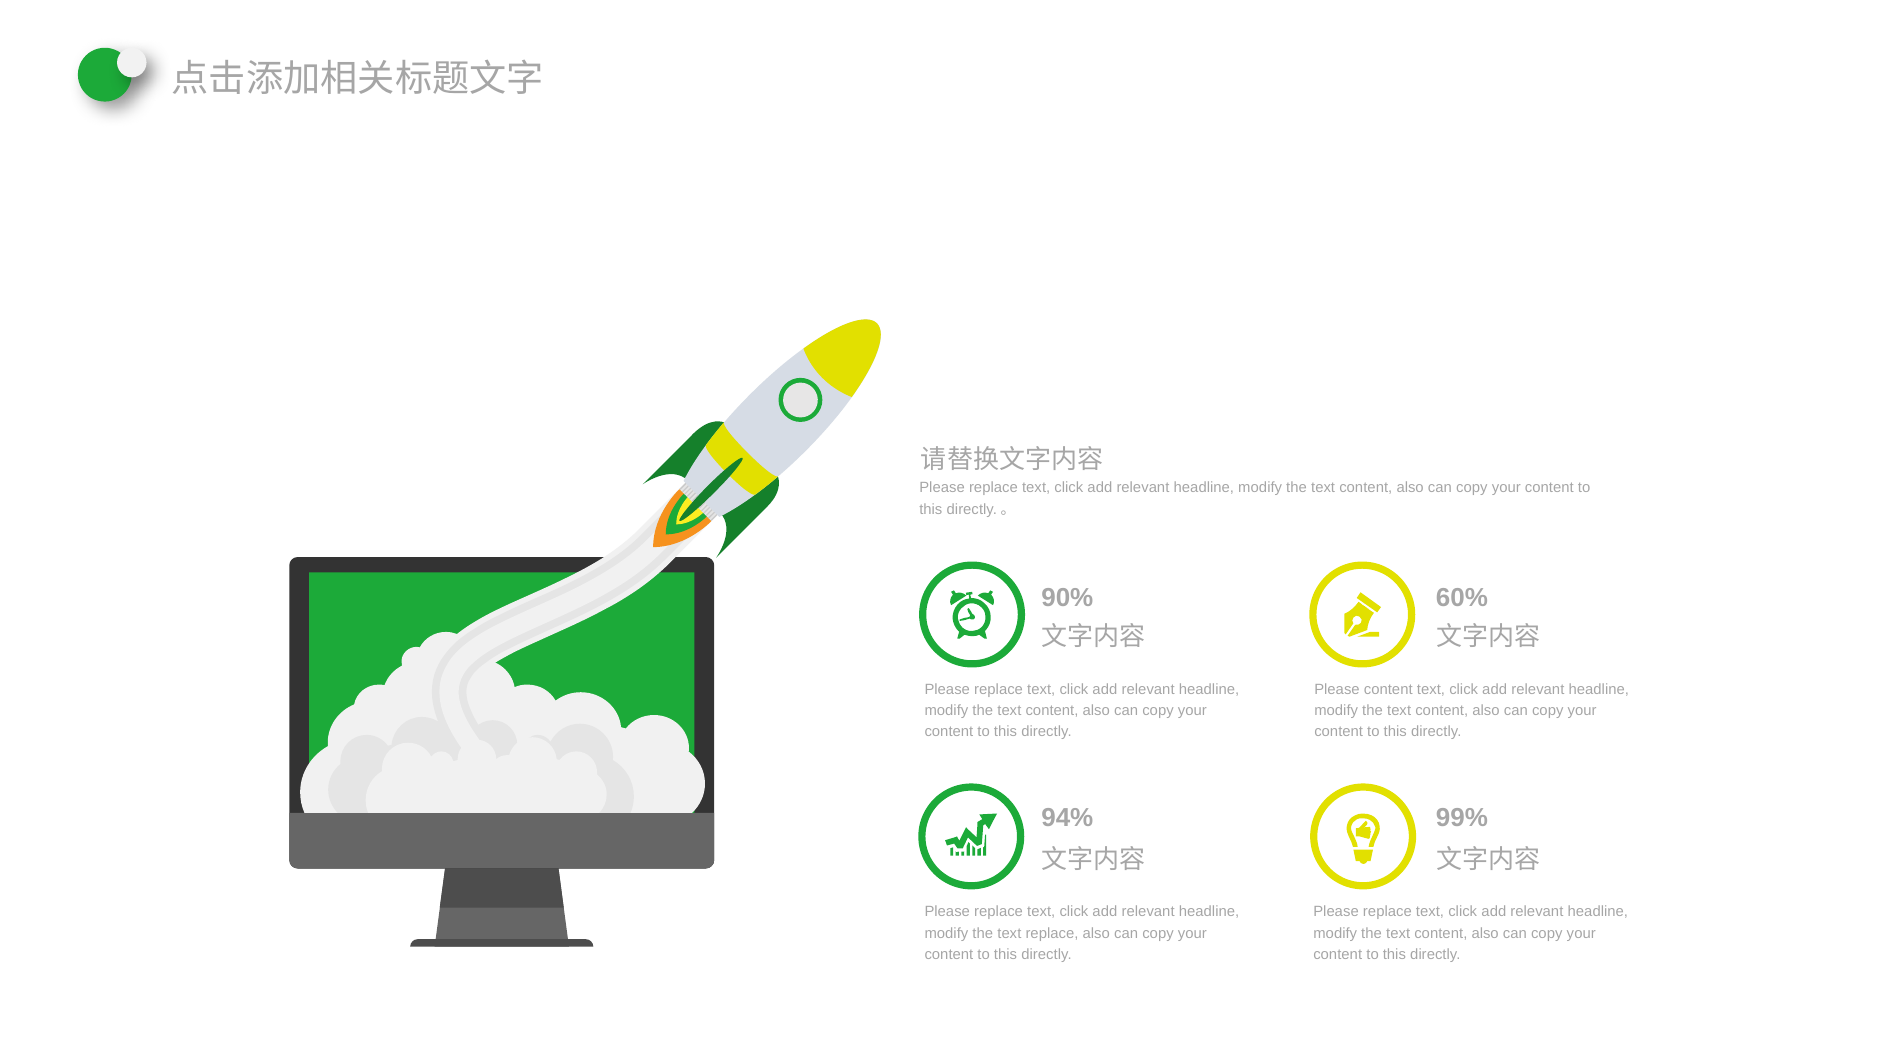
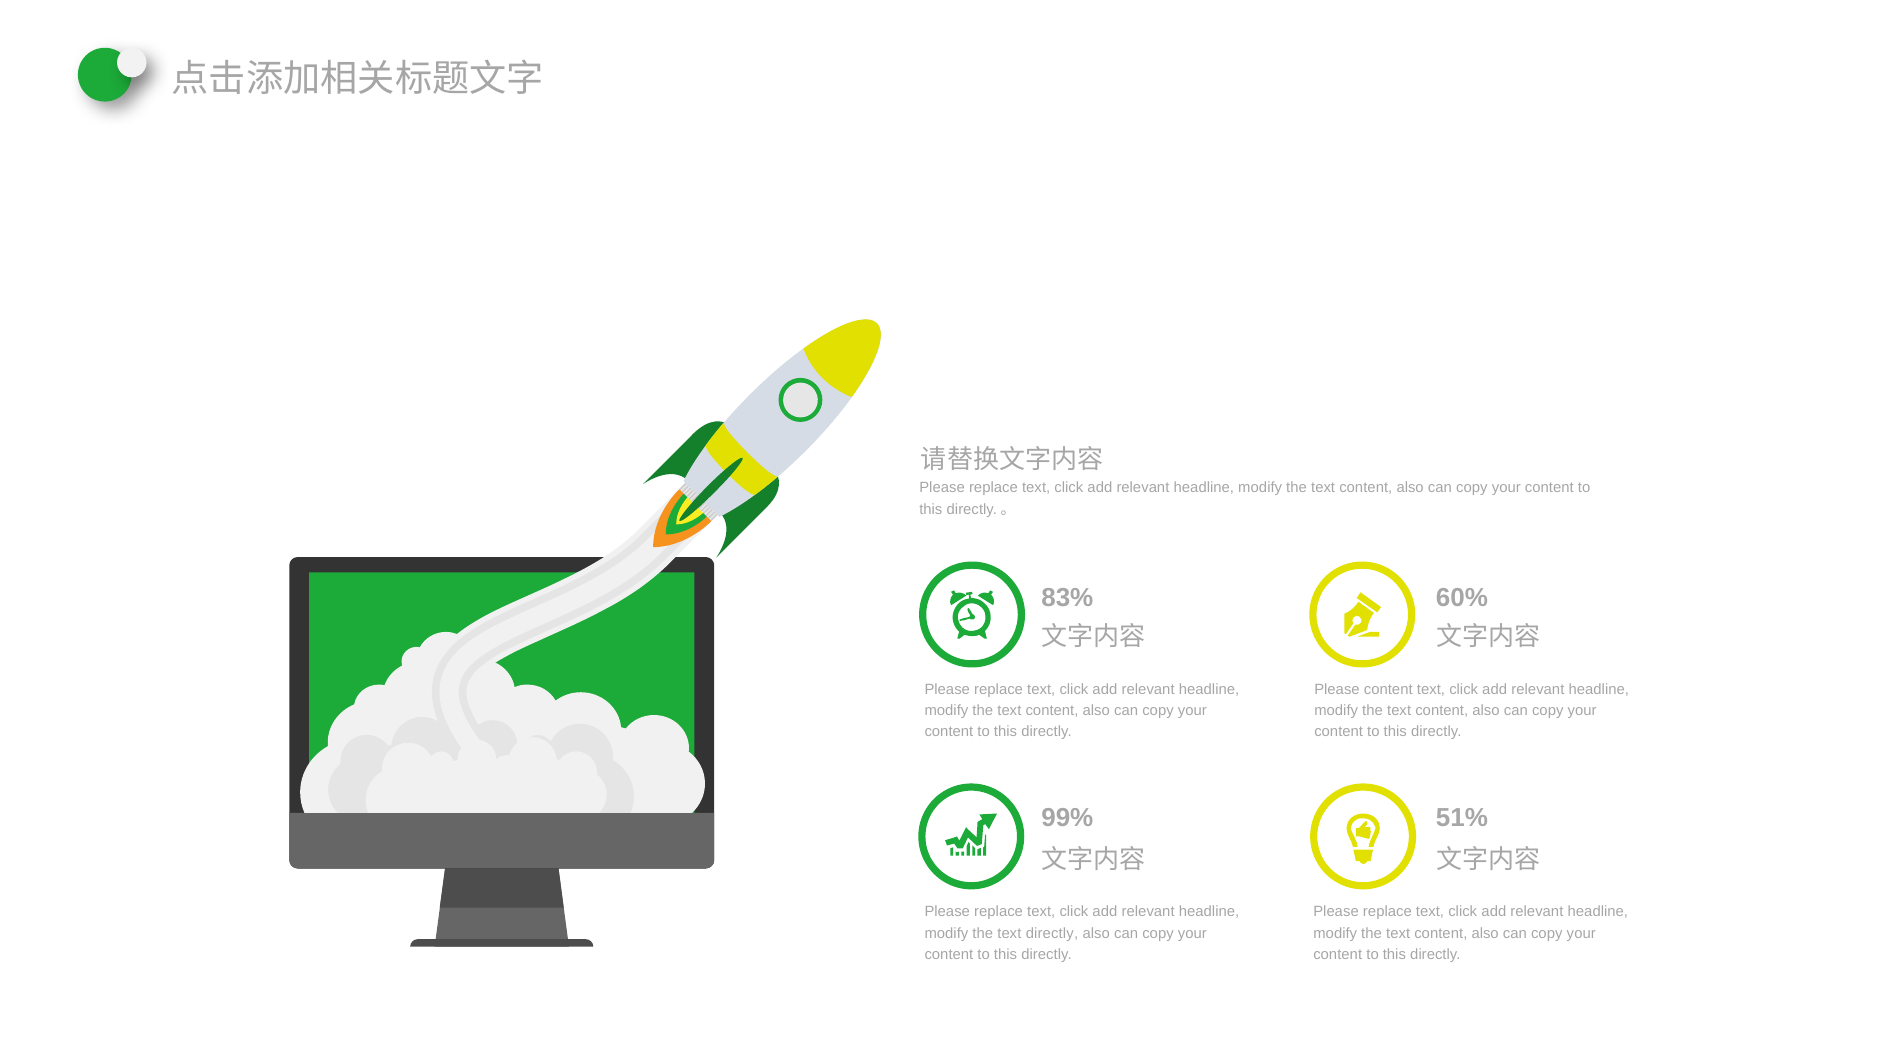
90%: 90% -> 83%
94%: 94% -> 99%
99%: 99% -> 51%
text replace: replace -> directly
